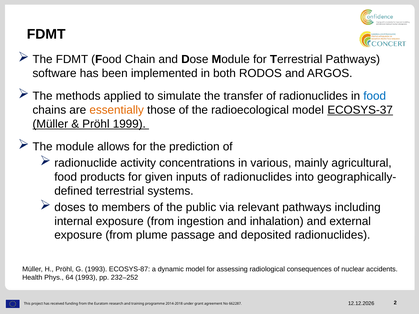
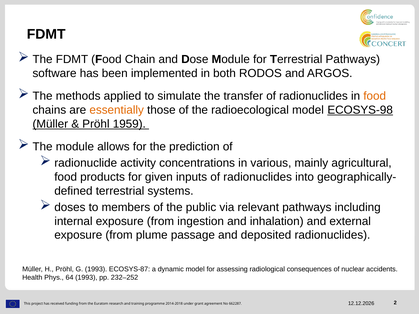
food at (375, 96) colour: blue -> orange
ECOSYS-37: ECOSYS-37 -> ECOSYS-98
1999: 1999 -> 1959
